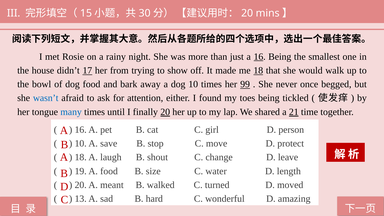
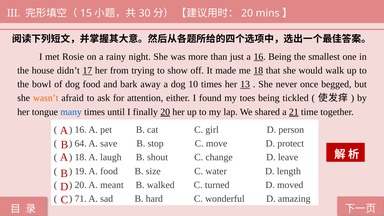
99: 99 -> 13
wasn’t colour: blue -> orange
10 at (81, 143): 10 -> 64
13: 13 -> 71
